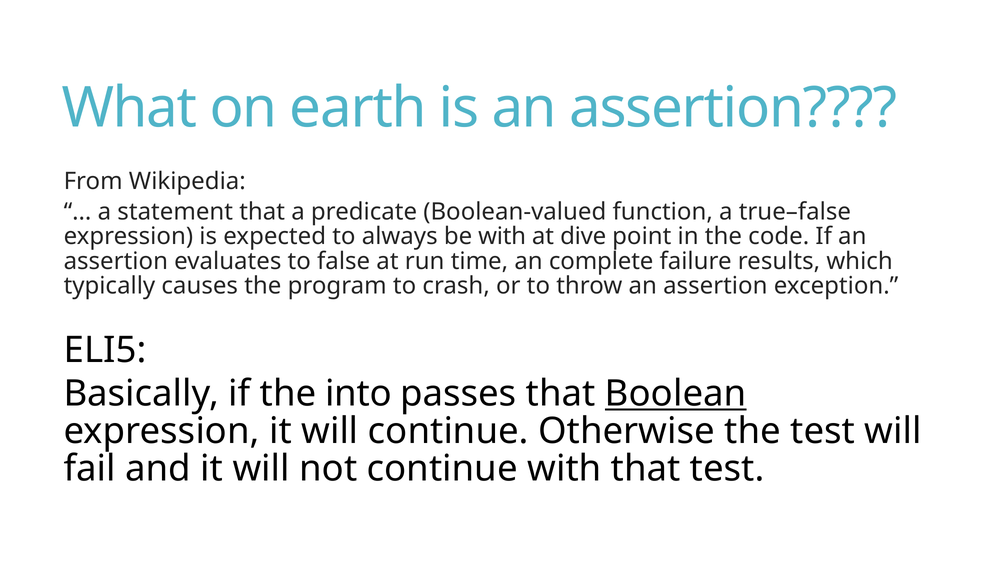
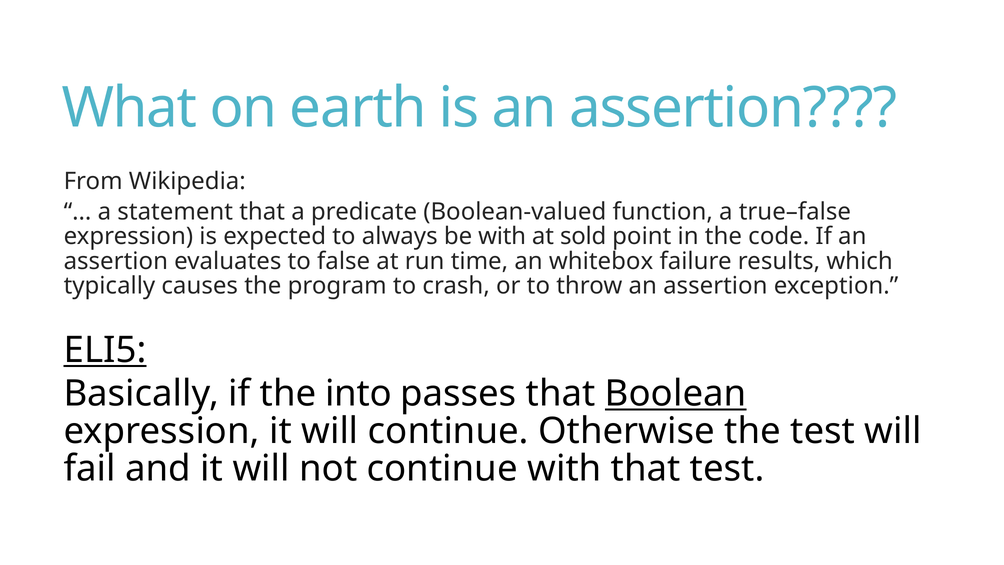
dive: dive -> sold
complete: complete -> whitebox
ELI5 underline: none -> present
